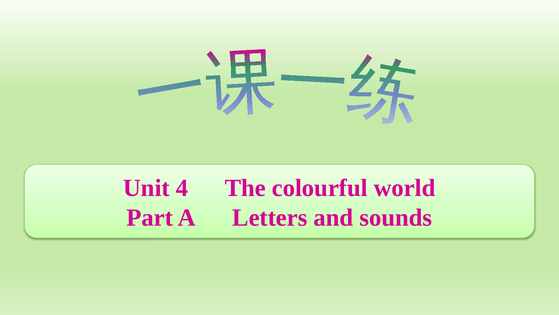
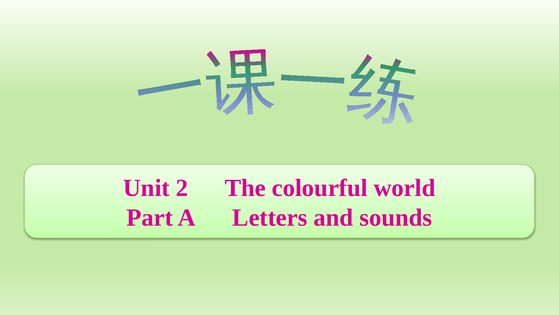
4: 4 -> 2
